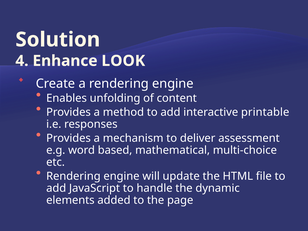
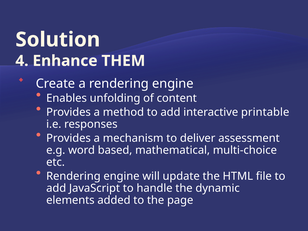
LOOK: LOOK -> THEM
